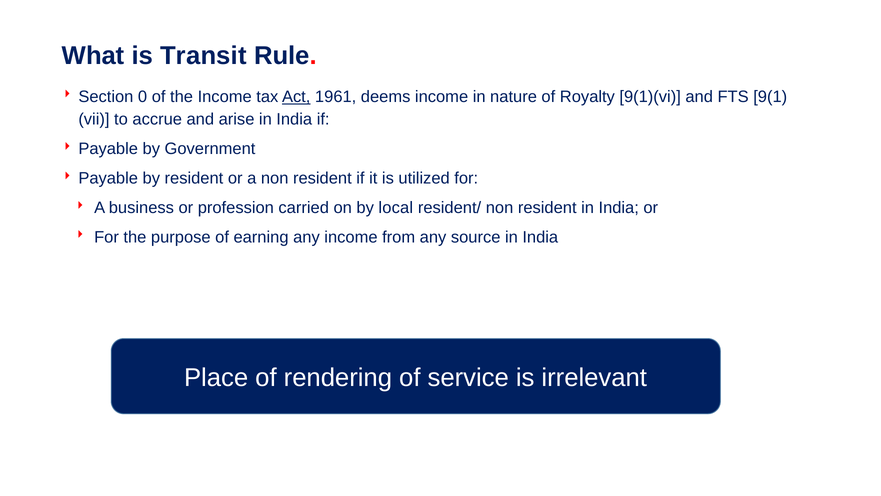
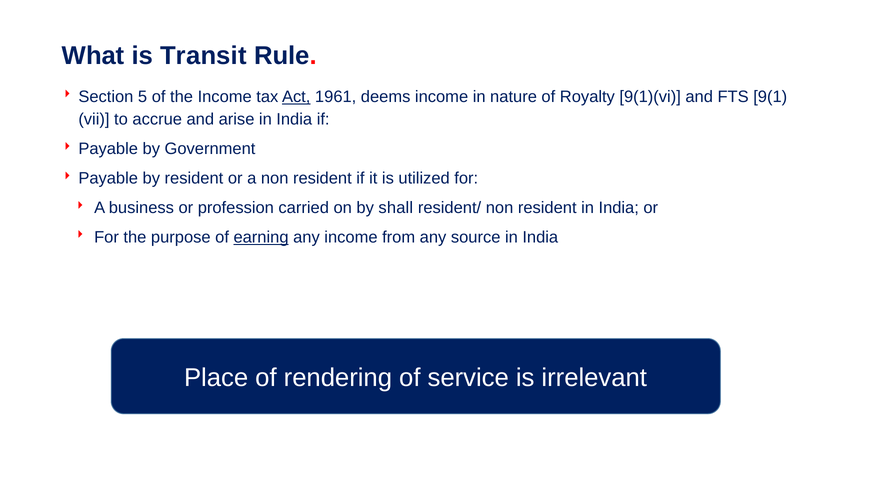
0: 0 -> 5
local: local -> shall
earning underline: none -> present
